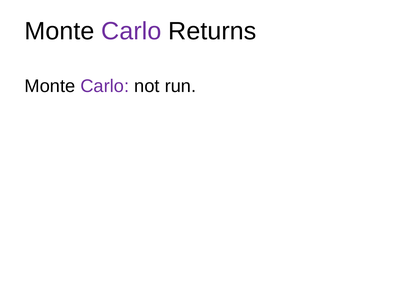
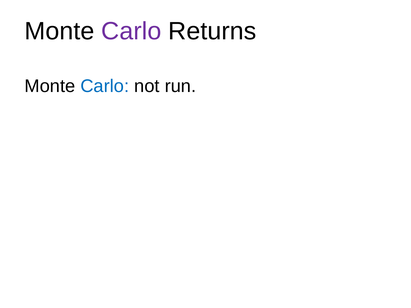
Carlo at (105, 86) colour: purple -> blue
